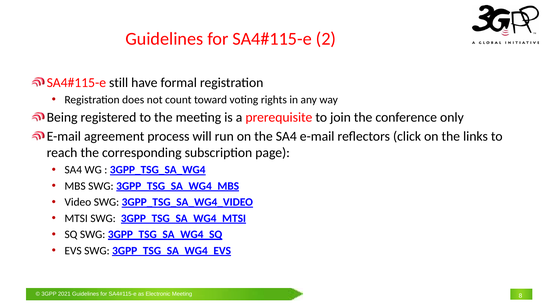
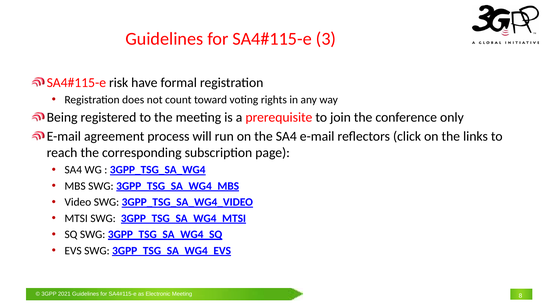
2: 2 -> 3
still: still -> risk
